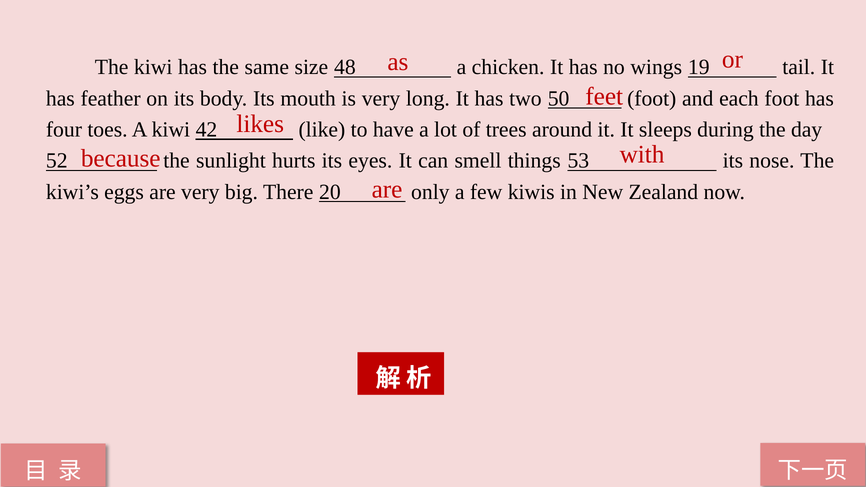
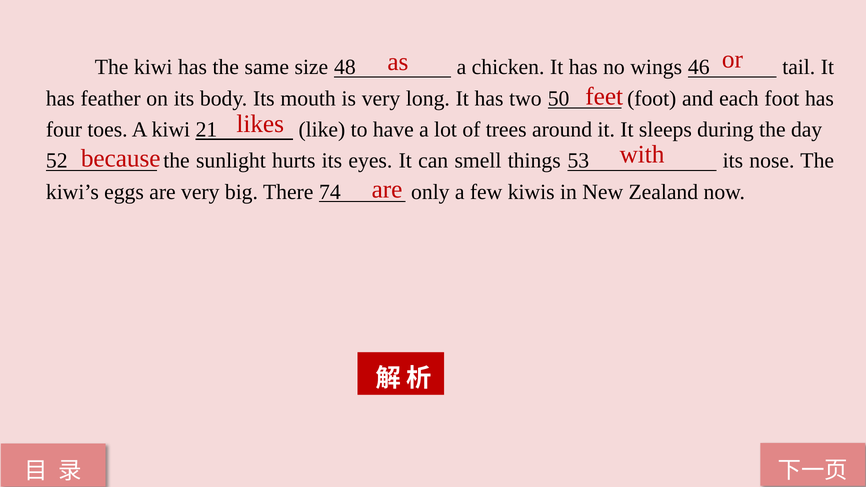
19: 19 -> 46
42: 42 -> 21
20: 20 -> 74
